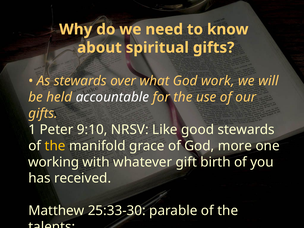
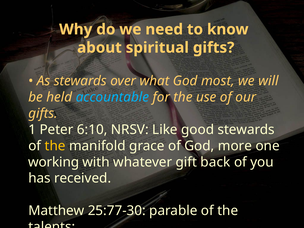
work: work -> most
accountable colour: white -> light blue
9:10: 9:10 -> 6:10
birth: birth -> back
25:33-30: 25:33-30 -> 25:77-30
